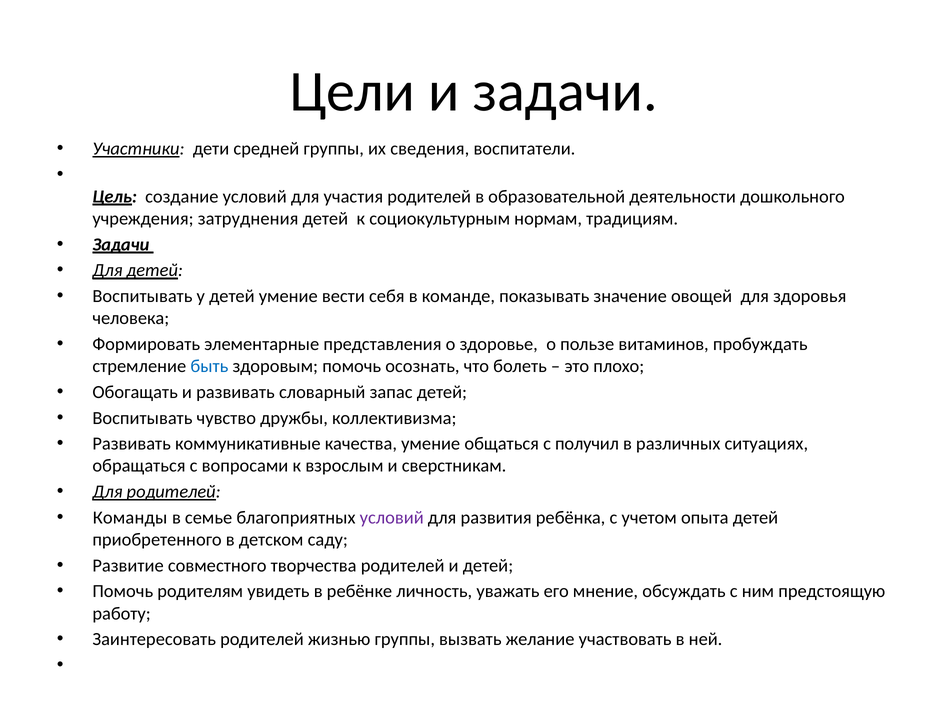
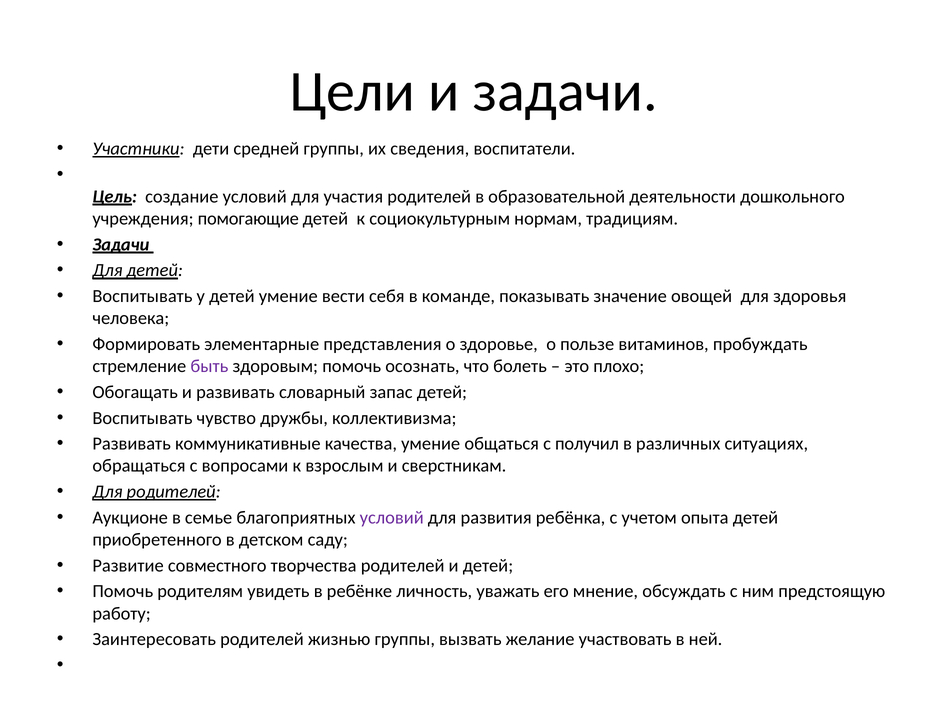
затруднения: затруднения -> помогающие
быть colour: blue -> purple
Команды: Команды -> Аукционе
